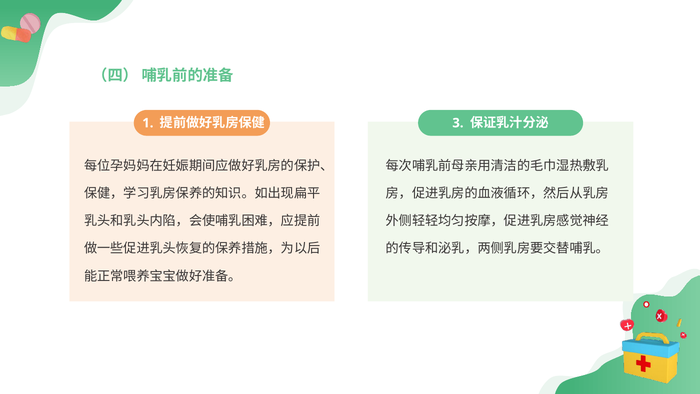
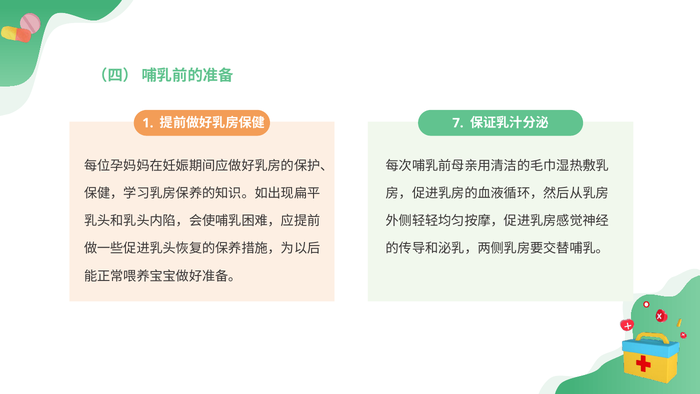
3: 3 -> 7
